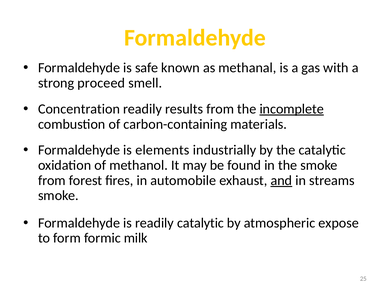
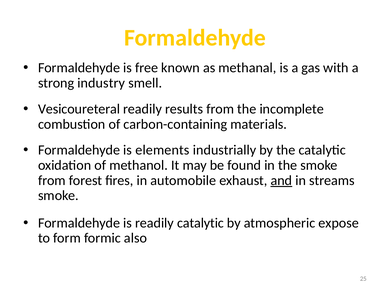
safe: safe -> free
proceed: proceed -> industry
Concentration: Concentration -> Vesicoureteral
incomplete underline: present -> none
milk: milk -> also
